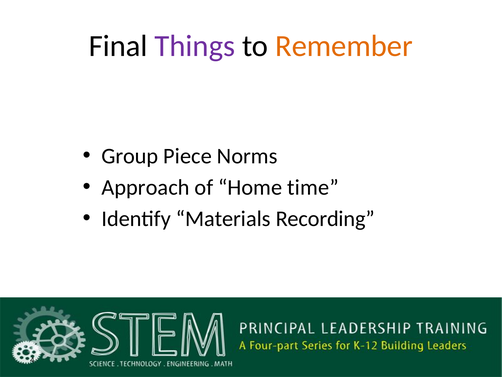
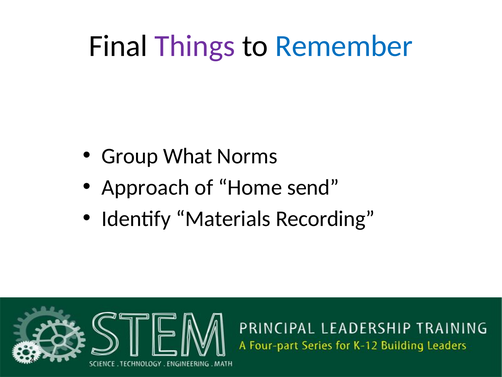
Remember colour: orange -> blue
Piece: Piece -> What
time: time -> send
